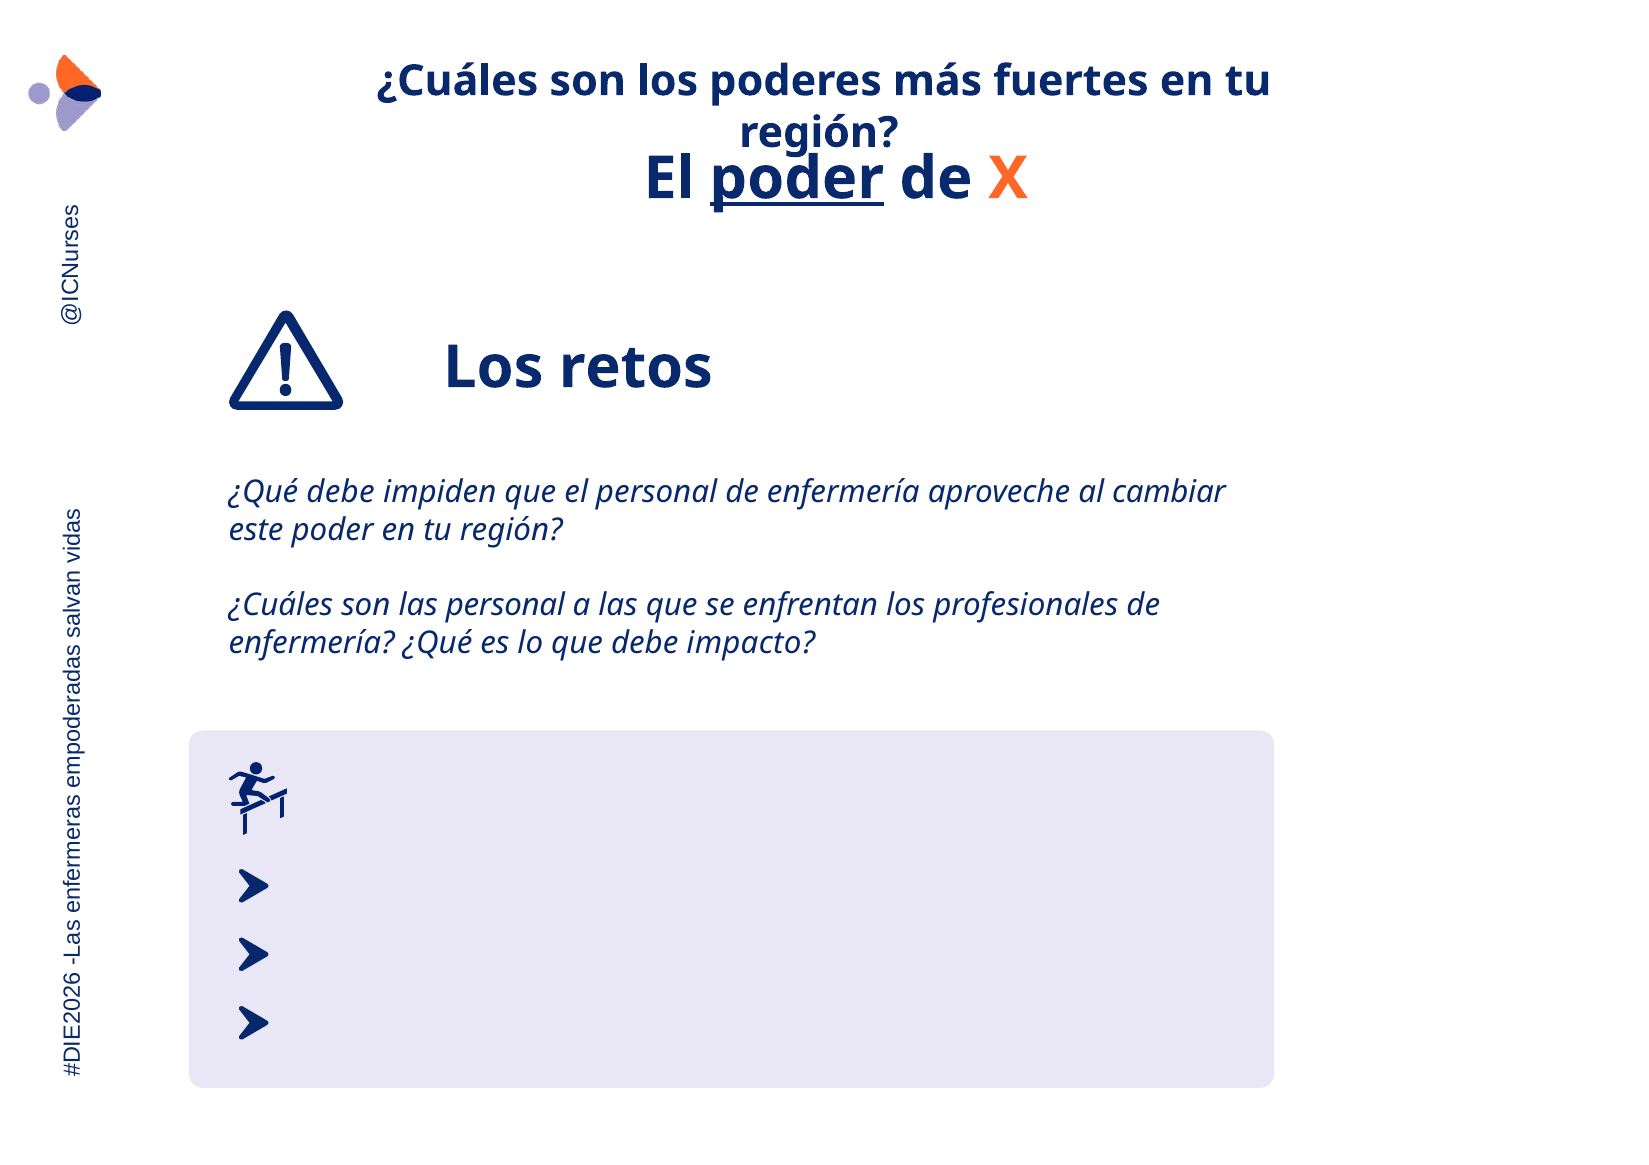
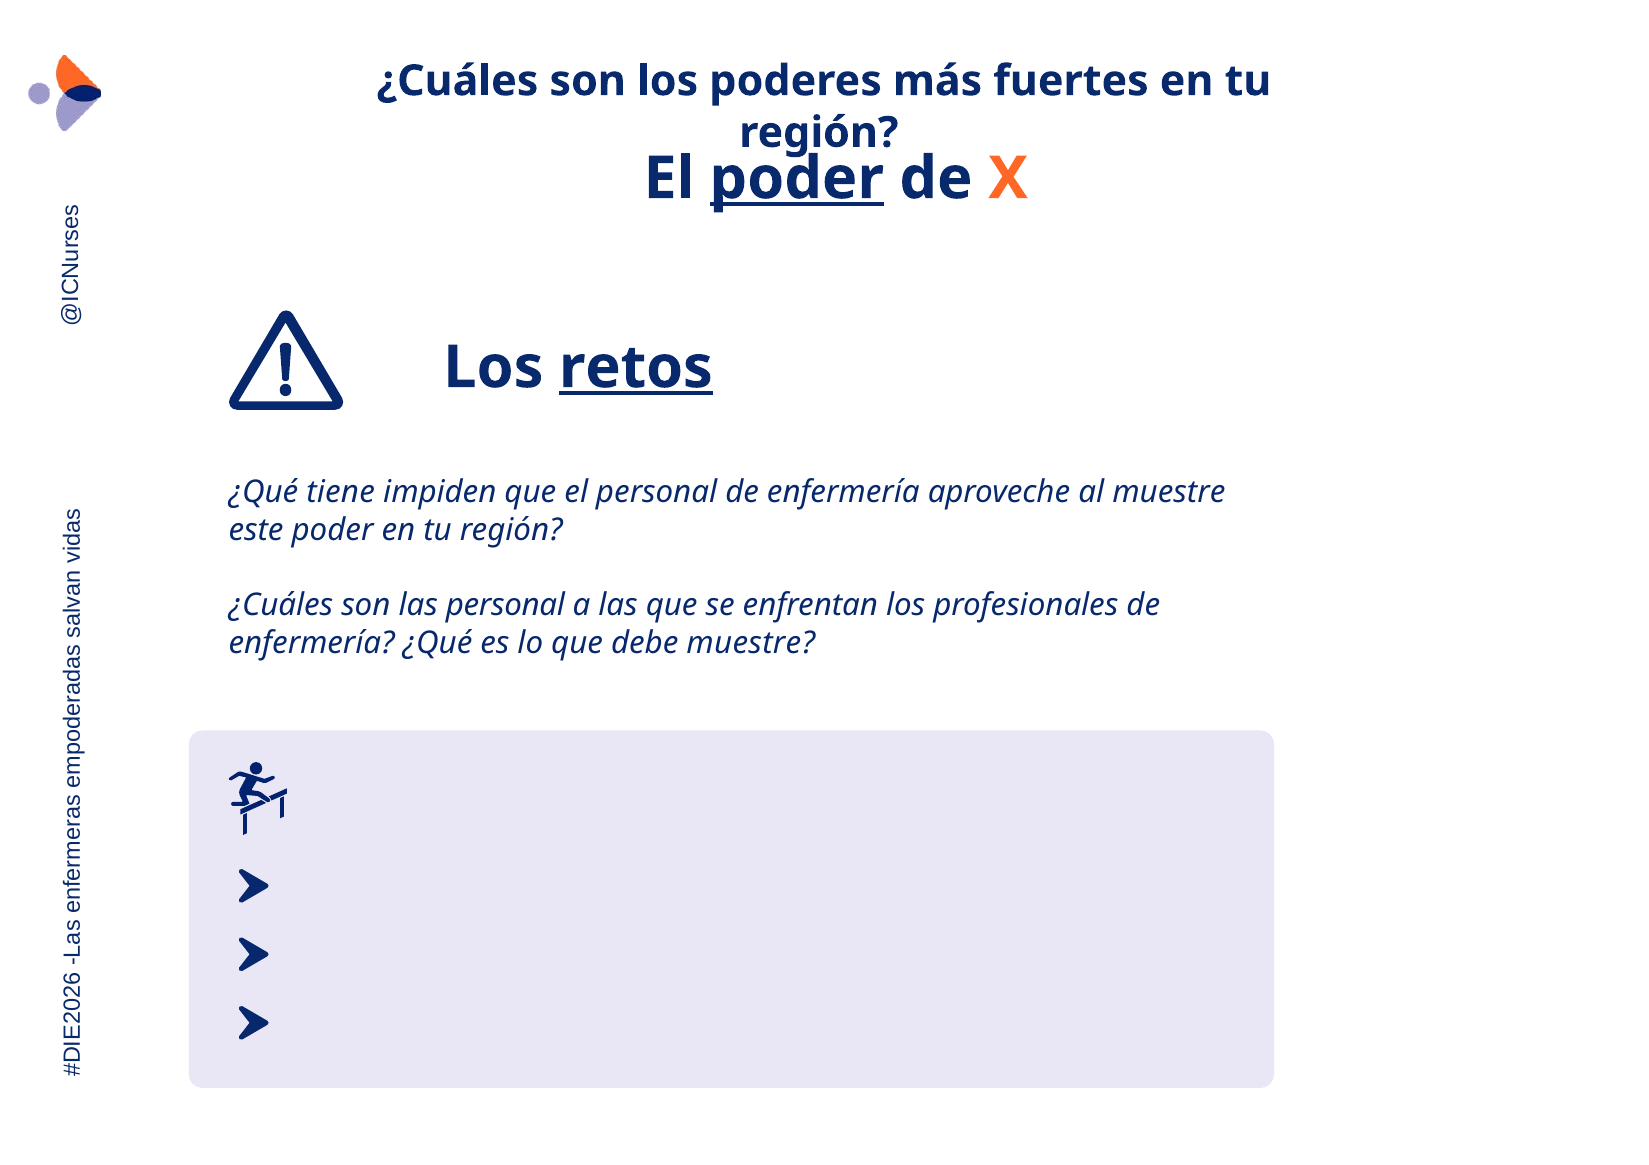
retos underline: none -> present
¿Qué debe: debe -> tiene
al cambiar: cambiar -> muestre
debe impacto: impacto -> muestre
